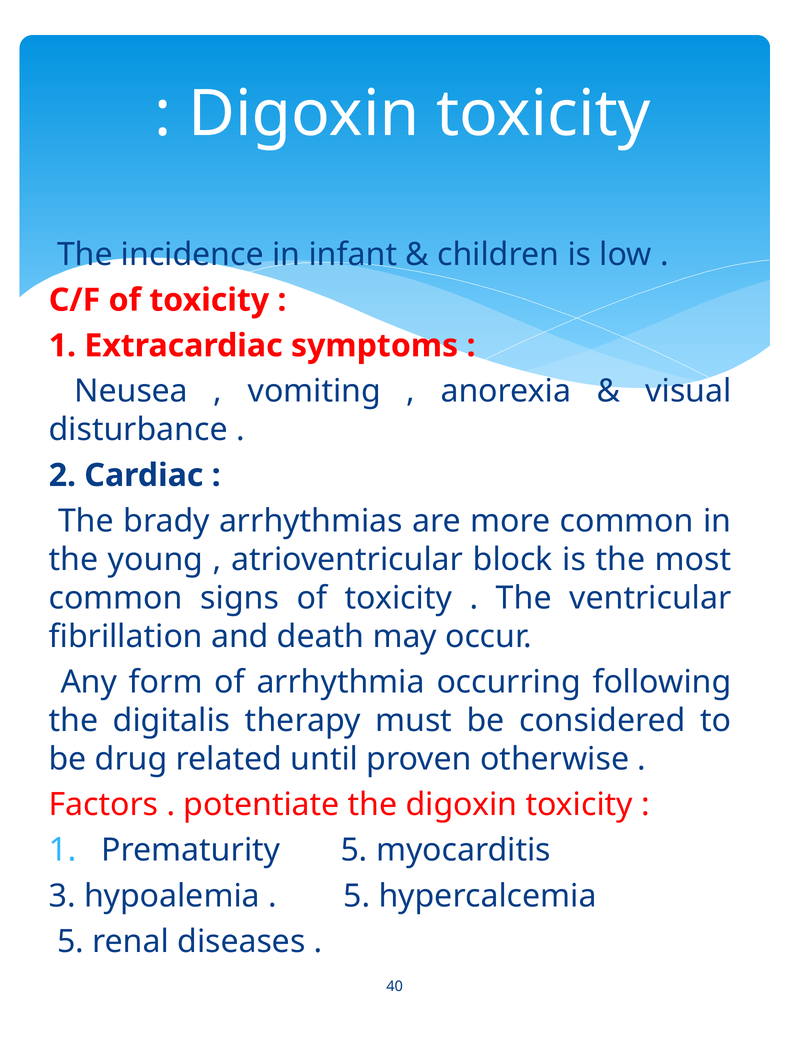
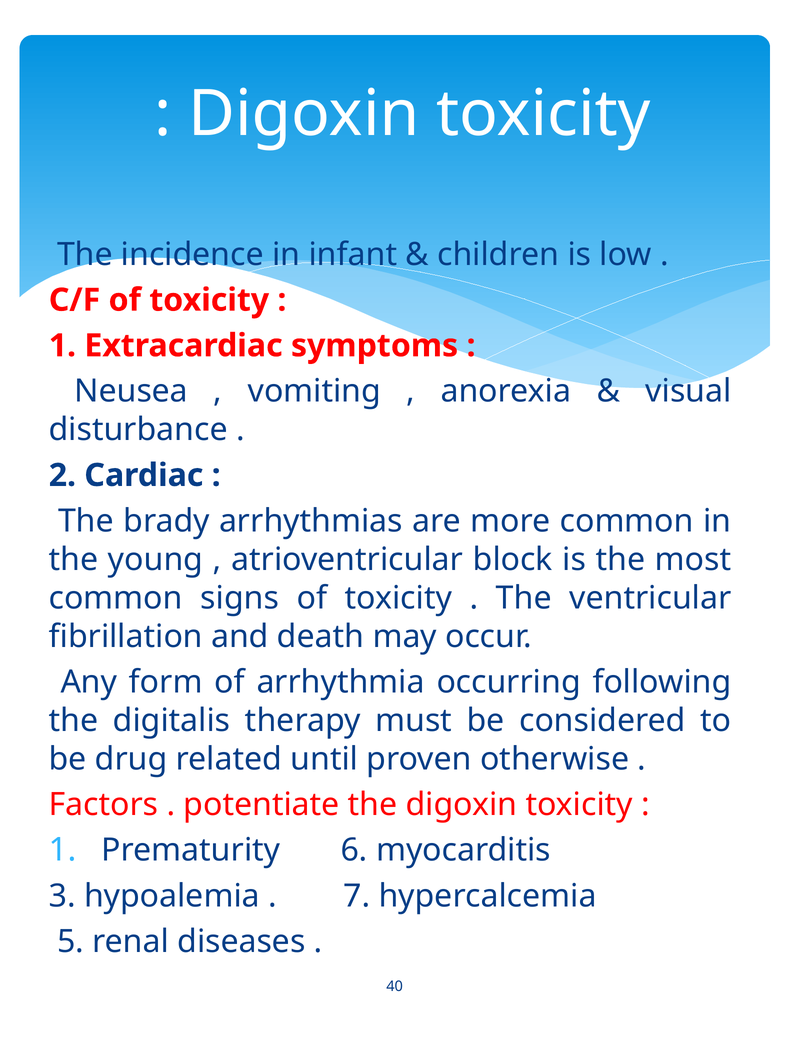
Prematurity 5: 5 -> 6
5 at (357, 896): 5 -> 7
